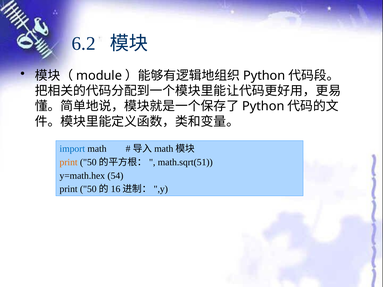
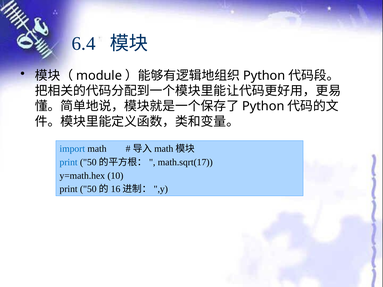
6.2: 6.2 -> 6.4
print at (69, 162) colour: orange -> blue
math.sqrt(51: math.sqrt(51 -> math.sqrt(17
54: 54 -> 10
